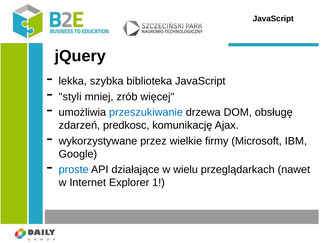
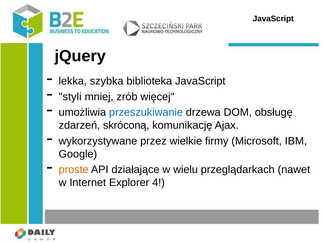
predkosc: predkosc -> skróconą
proste colour: blue -> orange
1: 1 -> 4
